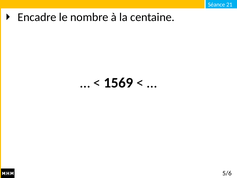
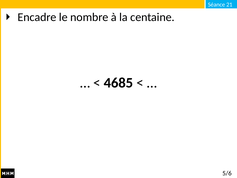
1569: 1569 -> 4685
